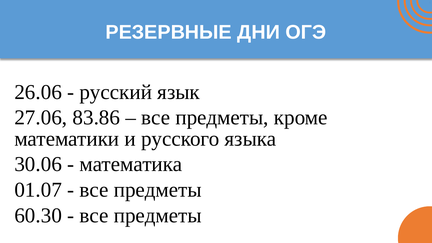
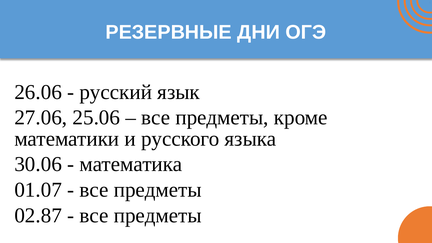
83.86: 83.86 -> 25.06
60.30: 60.30 -> 02.87
